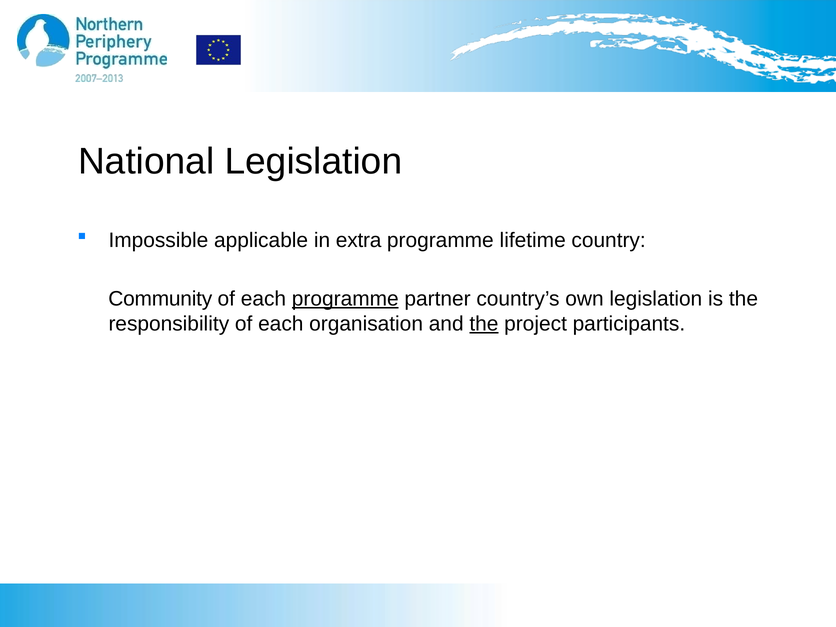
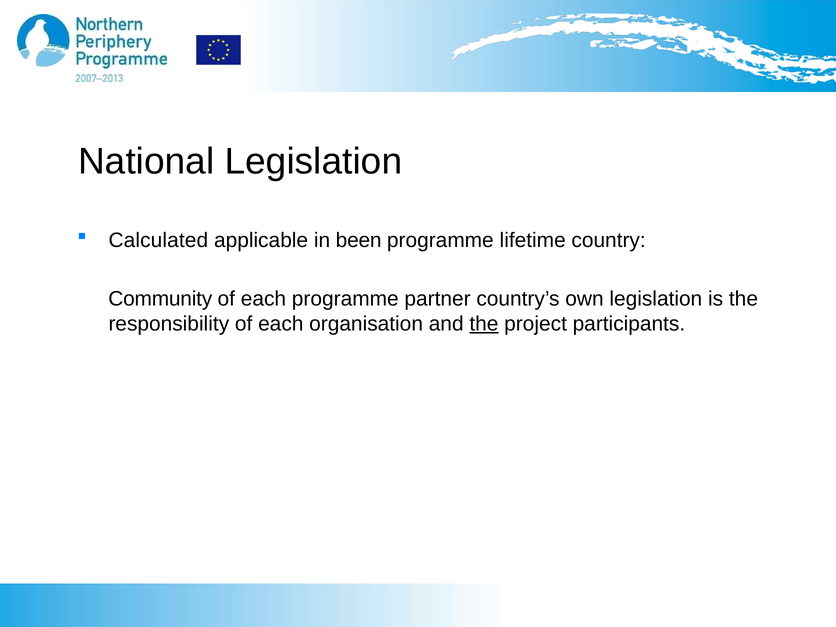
Impossible: Impossible -> Calculated
extra: extra -> been
programme at (345, 299) underline: present -> none
